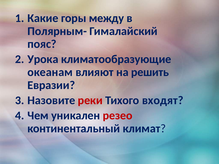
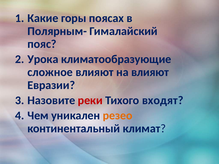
между: между -> поясах
океанам: океанам -> сложное
на решить: решить -> влияют
резео colour: red -> orange
